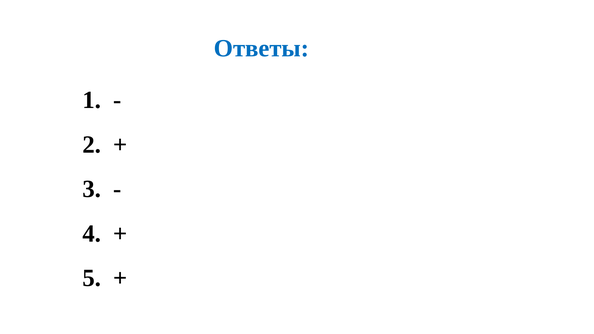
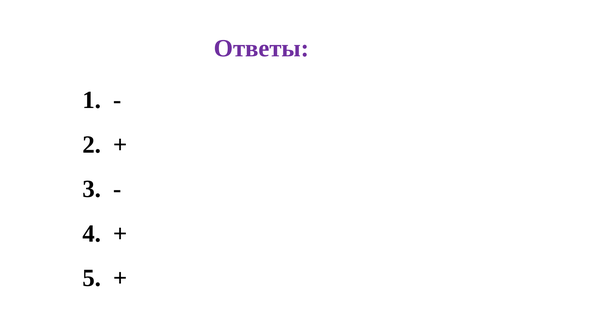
Ответы colour: blue -> purple
